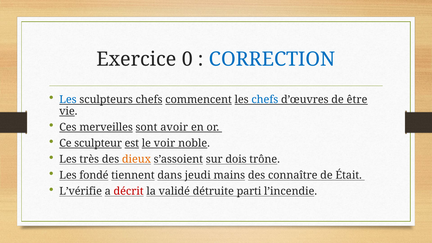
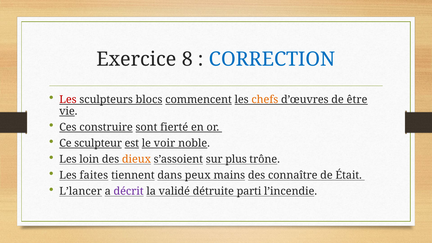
0: 0 -> 8
Les at (68, 99) colour: blue -> red
sculpteurs chefs: chefs -> blocs
chefs at (265, 99) colour: blue -> orange
merveilles: merveilles -> construire
avoir: avoir -> fierté
très: très -> loin
dois: dois -> plus
fondé: fondé -> faites
jeudi: jeudi -> peux
L’vérifie: L’vérifie -> L’lancer
décrit colour: red -> purple
